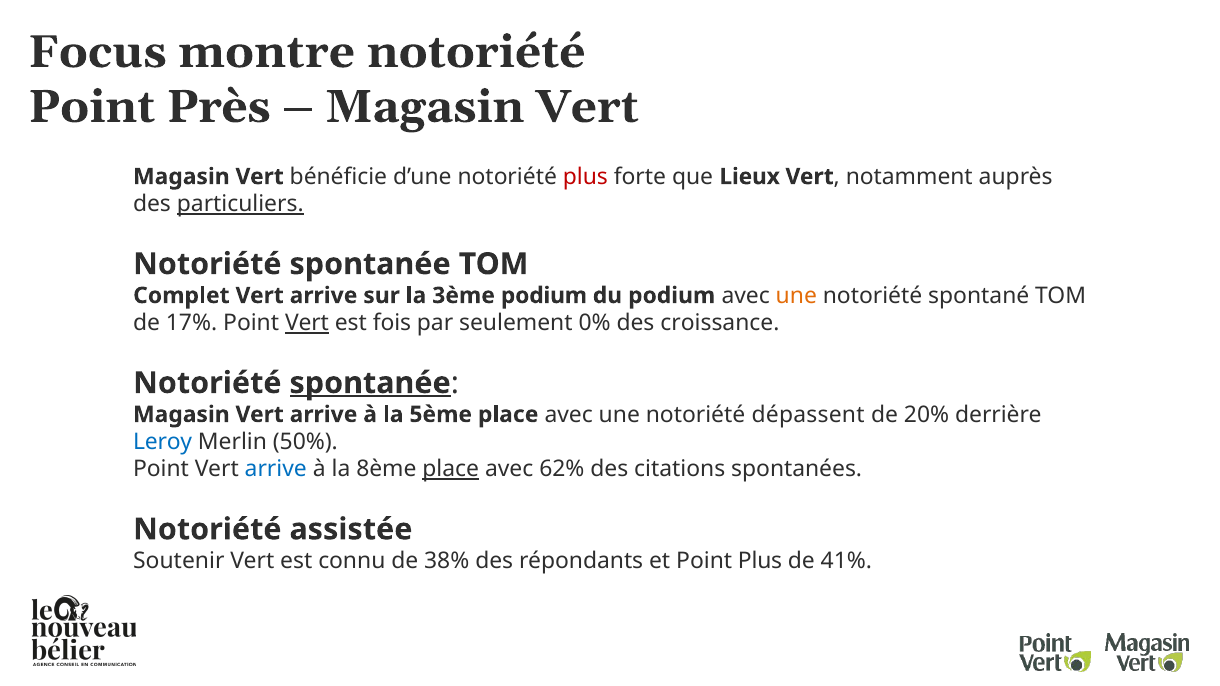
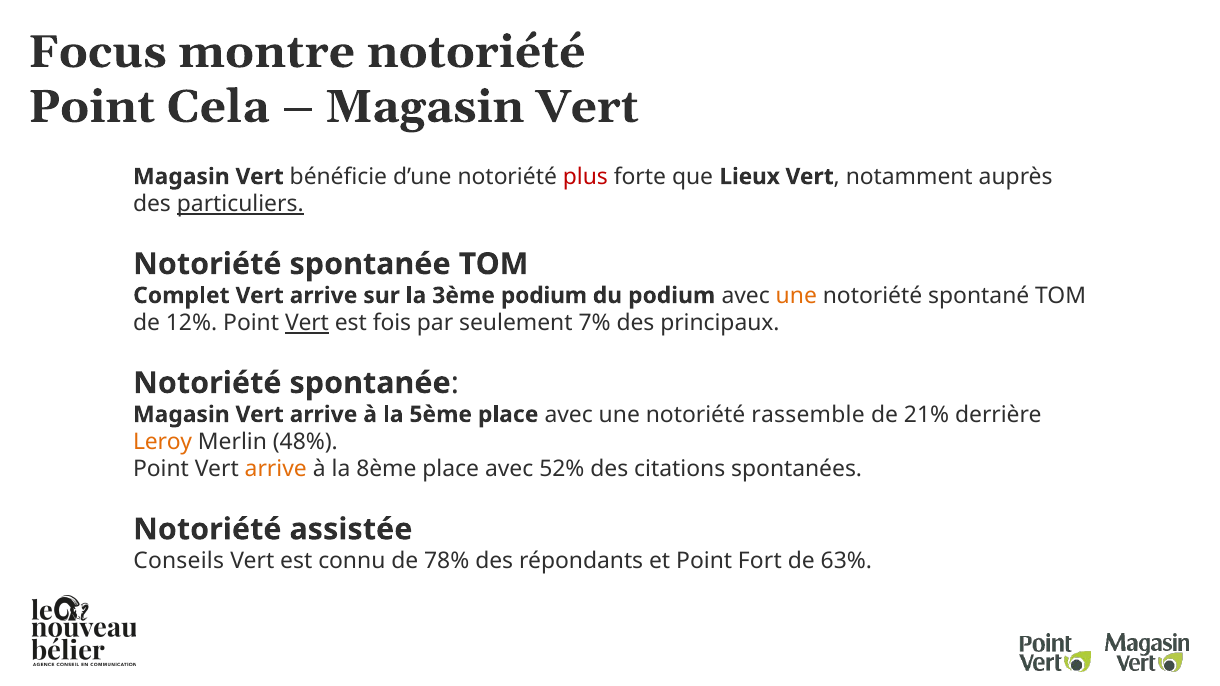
Près: Près -> Cela
17%: 17% -> 12%
0%: 0% -> 7%
croissance: croissance -> principaux
spontanée at (370, 383) underline: present -> none
dépassent: dépassent -> rassemble
20%: 20% -> 21%
Leroy colour: blue -> orange
50%: 50% -> 48%
arrive at (276, 470) colour: blue -> orange
place at (451, 470) underline: present -> none
62%: 62% -> 52%
Soutenir: Soutenir -> Conseils
38%: 38% -> 78%
Point Plus: Plus -> Fort
41%: 41% -> 63%
